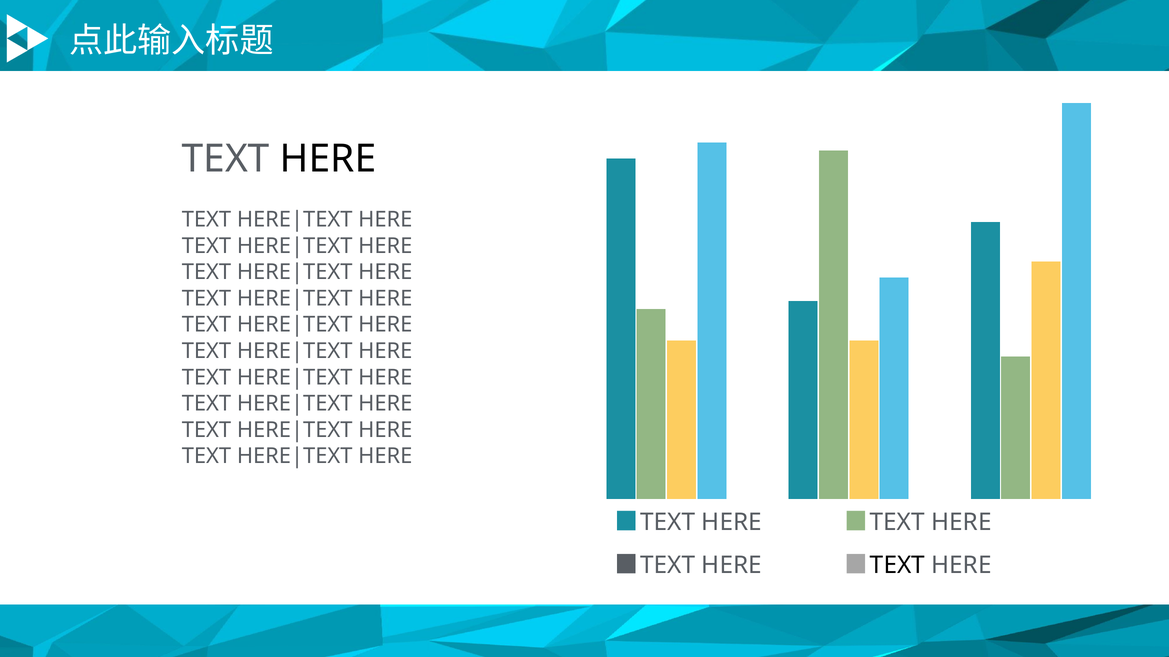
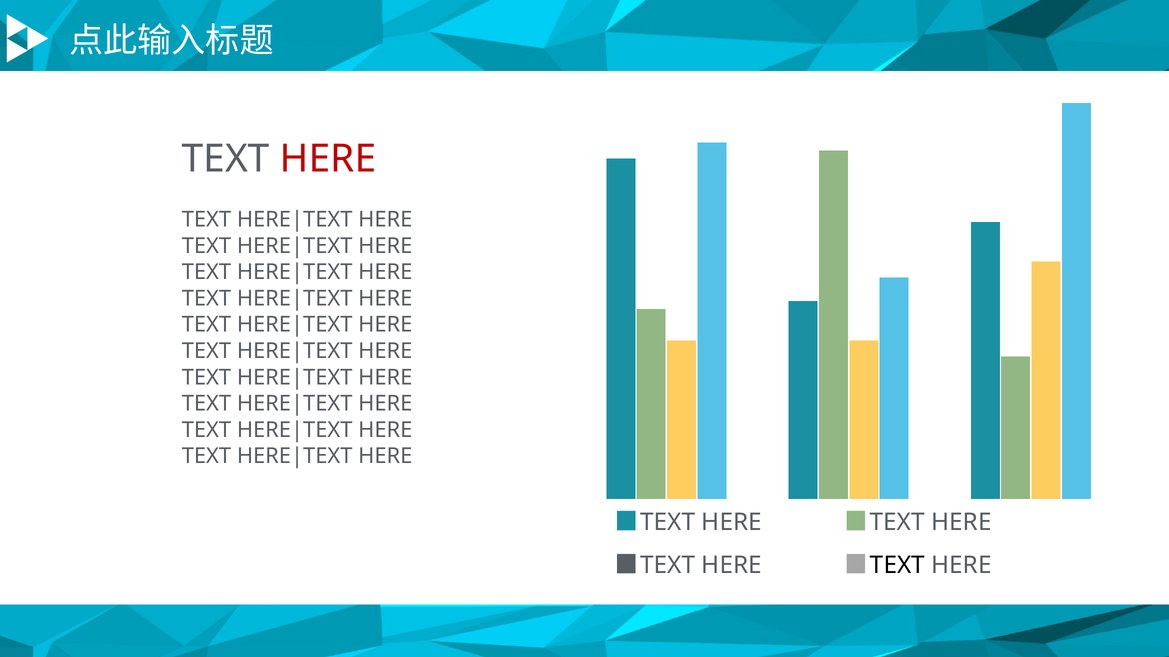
HERE at (328, 159) colour: black -> red
